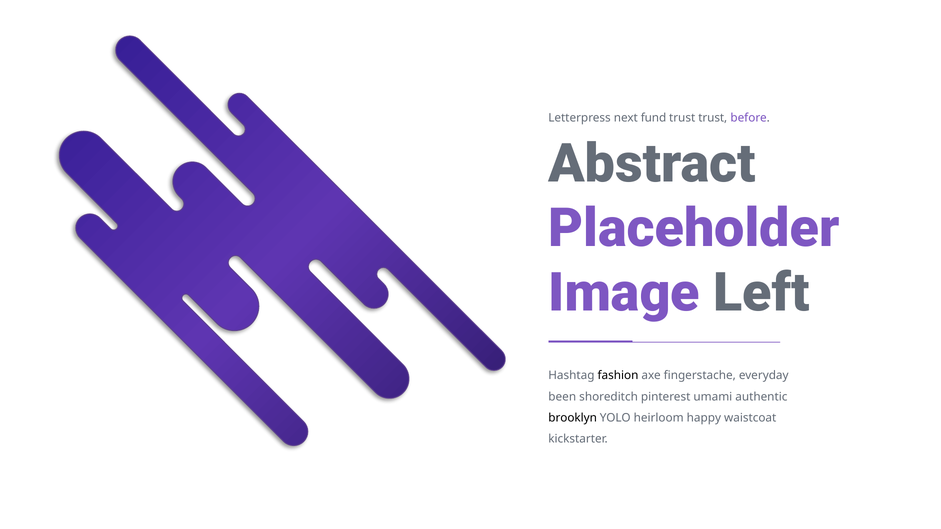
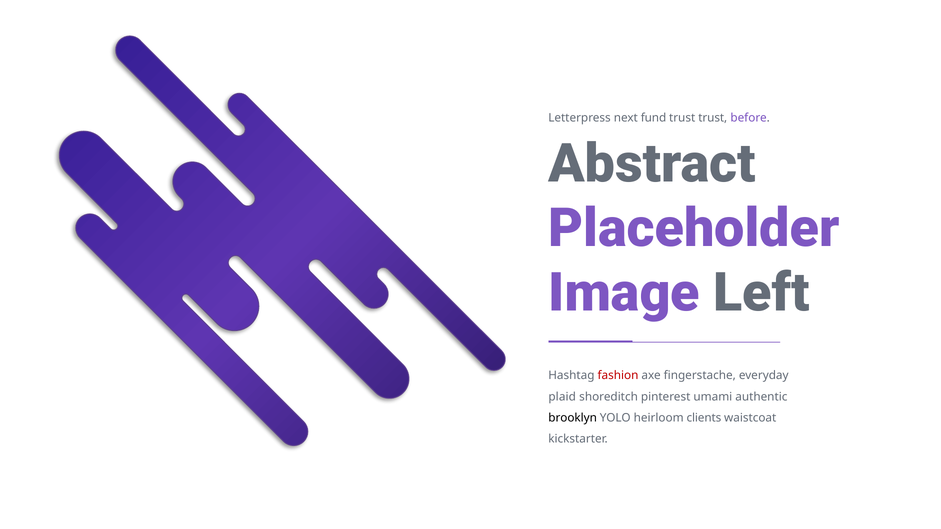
fashion colour: black -> red
been: been -> plaid
happy: happy -> clients
